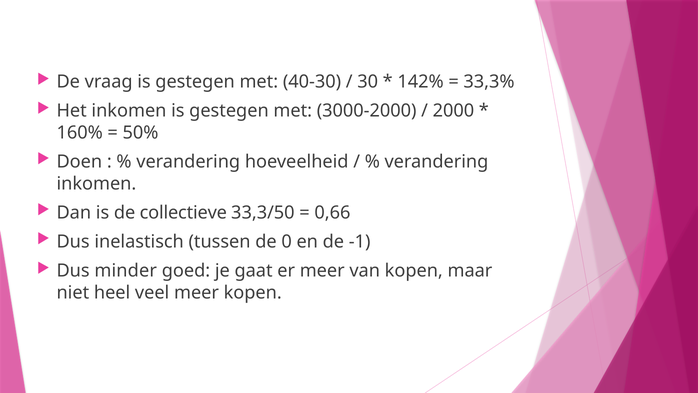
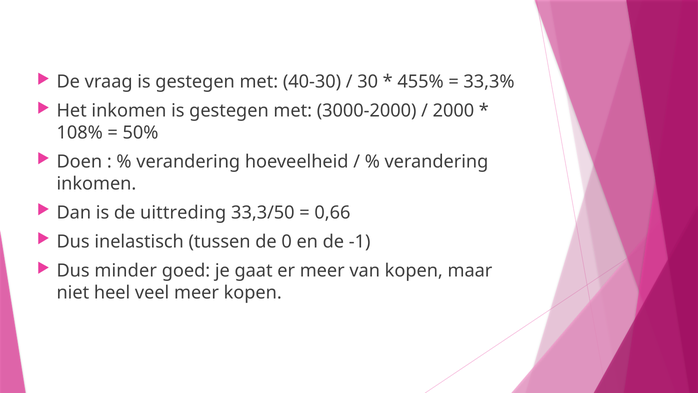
142%: 142% -> 455%
160%: 160% -> 108%
collectieve: collectieve -> uittreding
